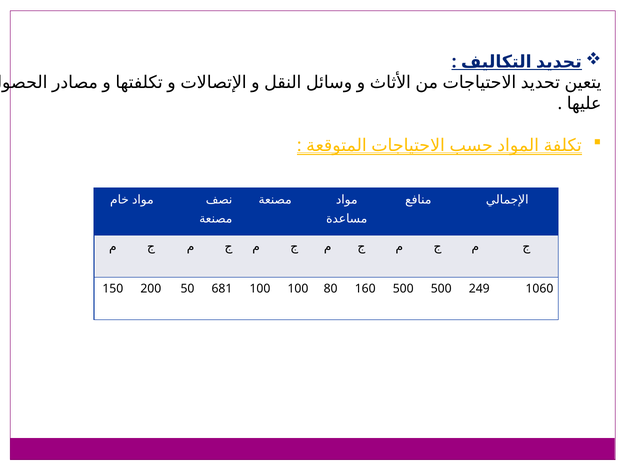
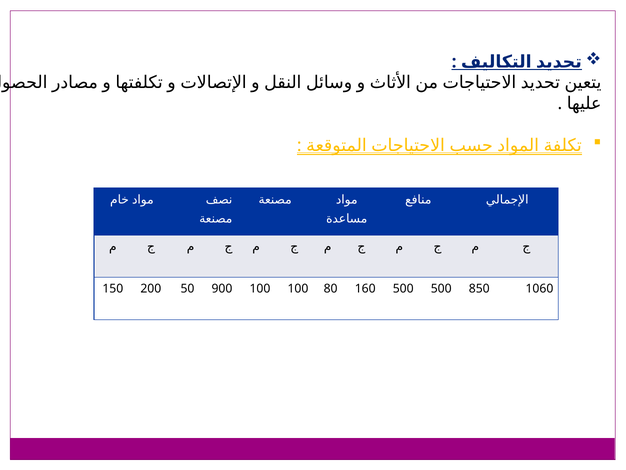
681: 681 -> 900
249: 249 -> 850
